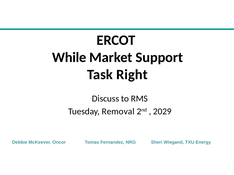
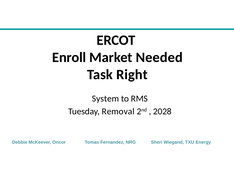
While: While -> Enroll
Support: Support -> Needed
Discuss: Discuss -> System
2029: 2029 -> 2028
